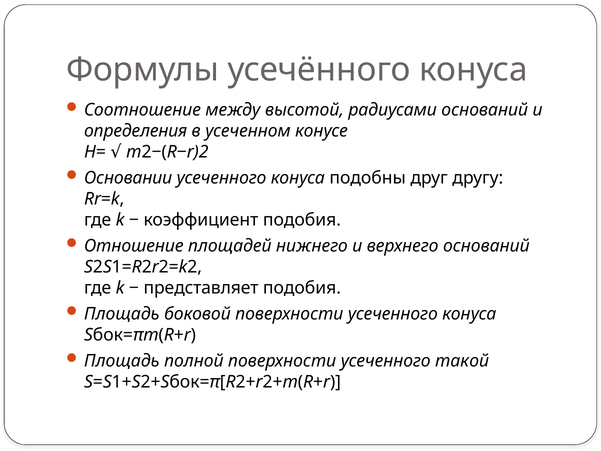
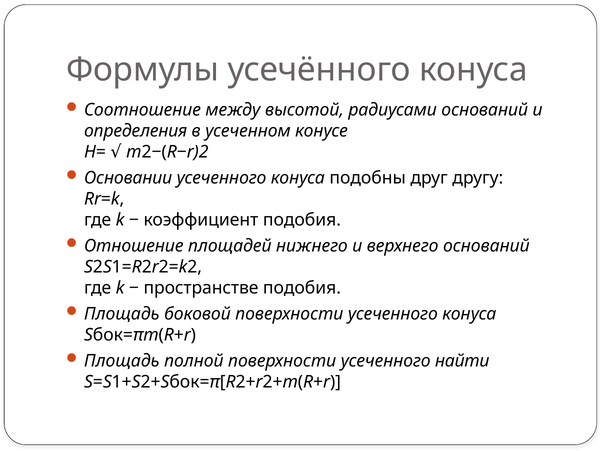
представляет: представляет -> пространстве
такой: такой -> найти
